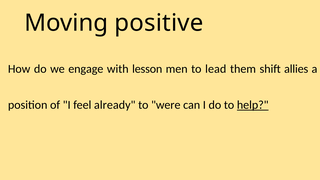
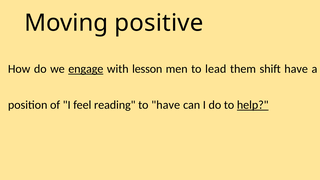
engage underline: none -> present
shift allies: allies -> have
already: already -> reading
to were: were -> have
